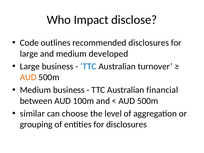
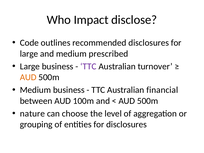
developed: developed -> prescribed
TTC at (88, 66) colour: blue -> purple
similar: similar -> nature
